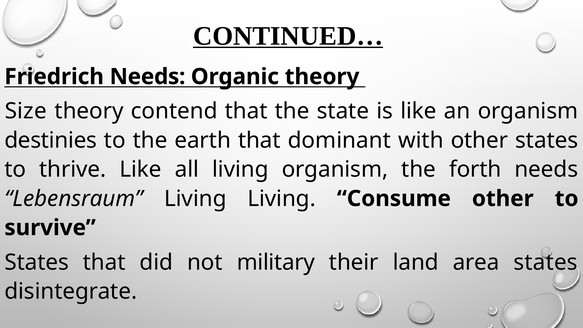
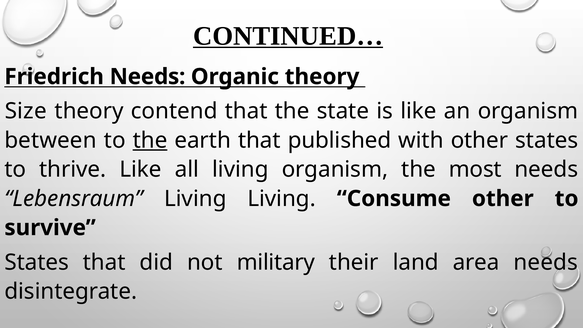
destinies: destinies -> between
the at (150, 140) underline: none -> present
dominant: dominant -> published
forth: forth -> most
area states: states -> needs
